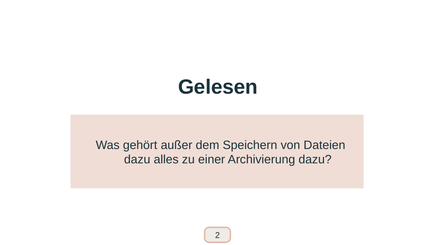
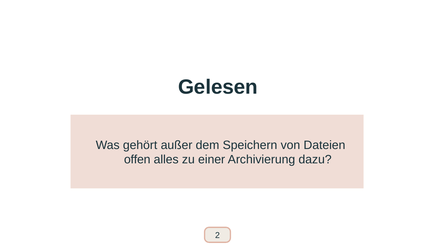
dazu at (137, 160): dazu -> offen
